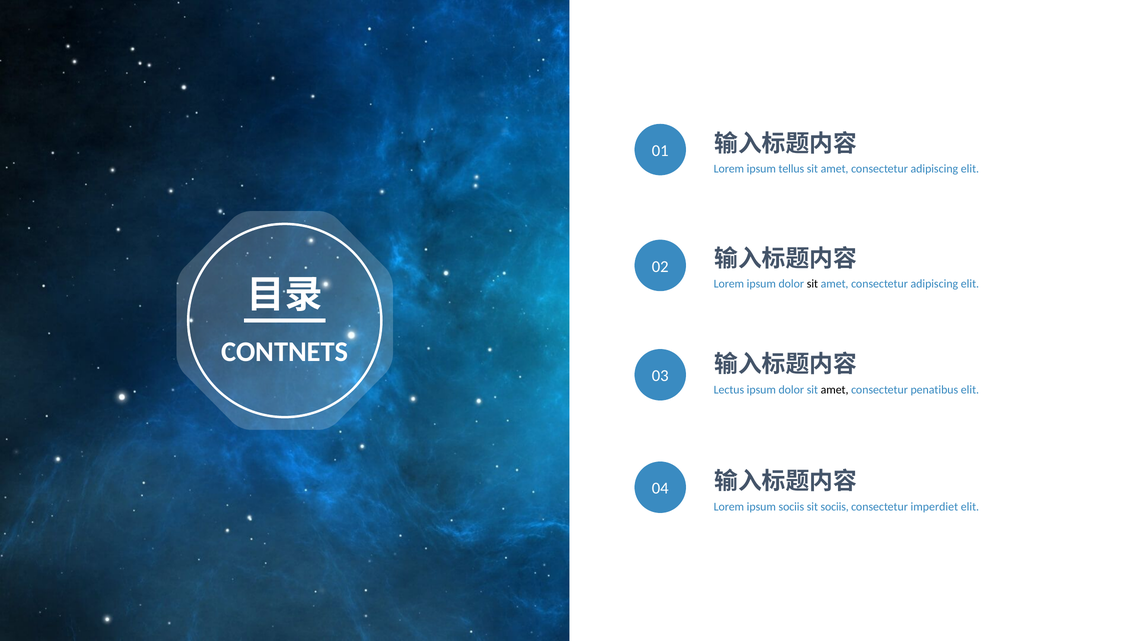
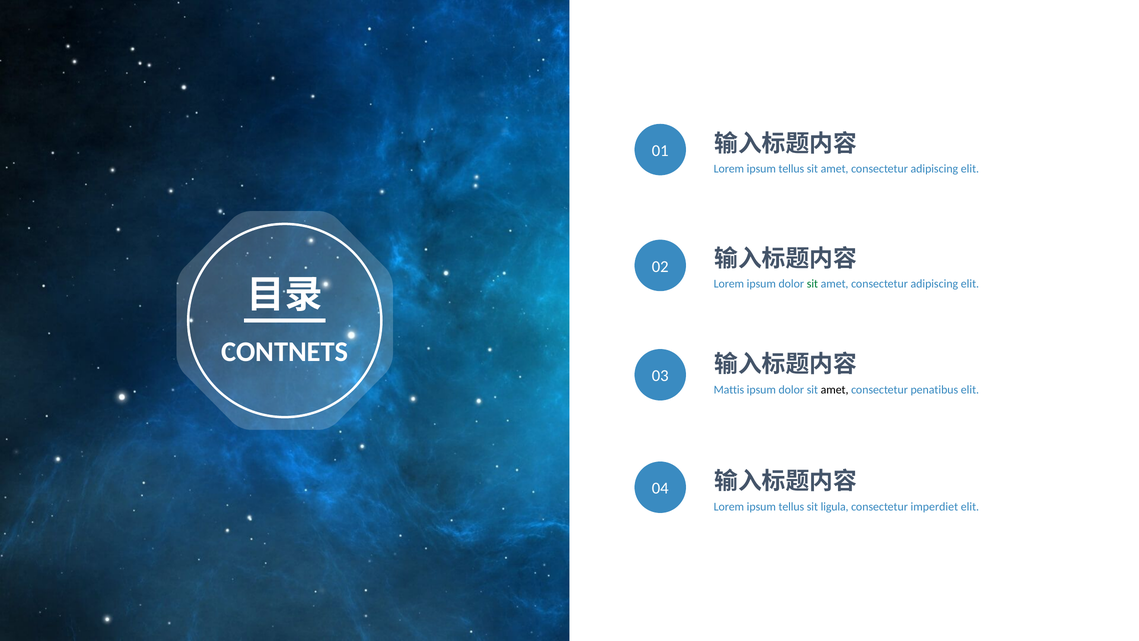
sit at (812, 284) colour: black -> green
Lectus: Lectus -> Mattis
sociis at (791, 506): sociis -> tellus
sit sociis: sociis -> ligula
